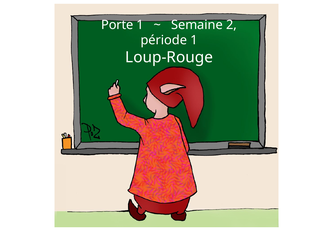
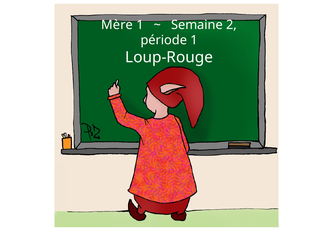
Porte: Porte -> Mère
